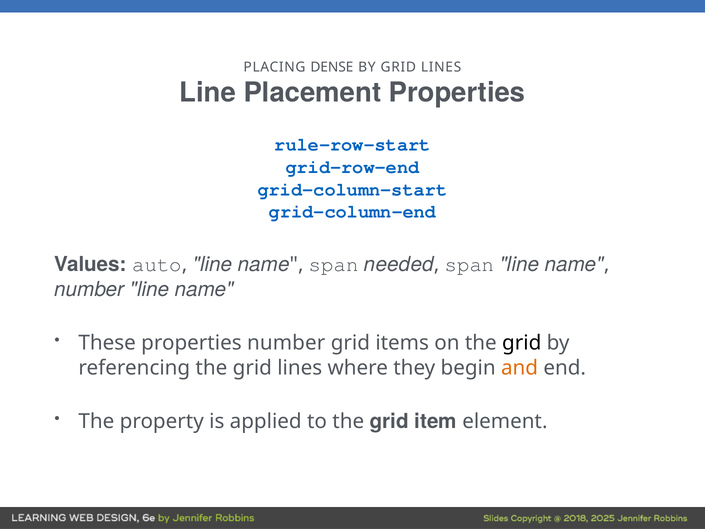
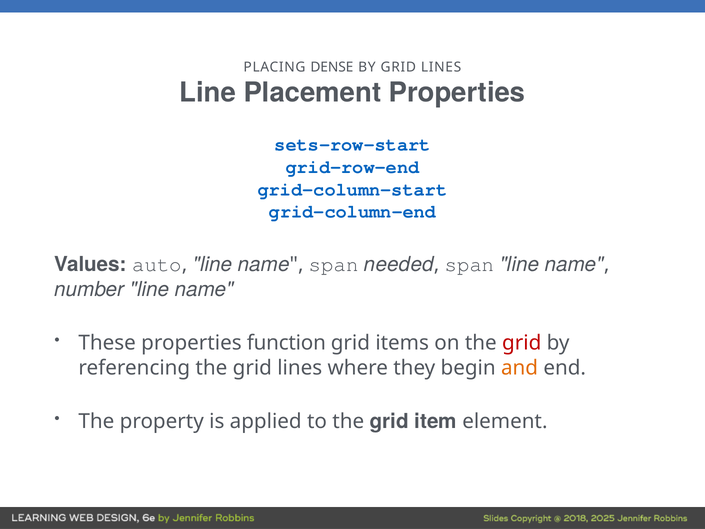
rule-row-start: rule-row-start -> sets-row-start
properties number: number -> function
grid at (522, 343) colour: black -> red
